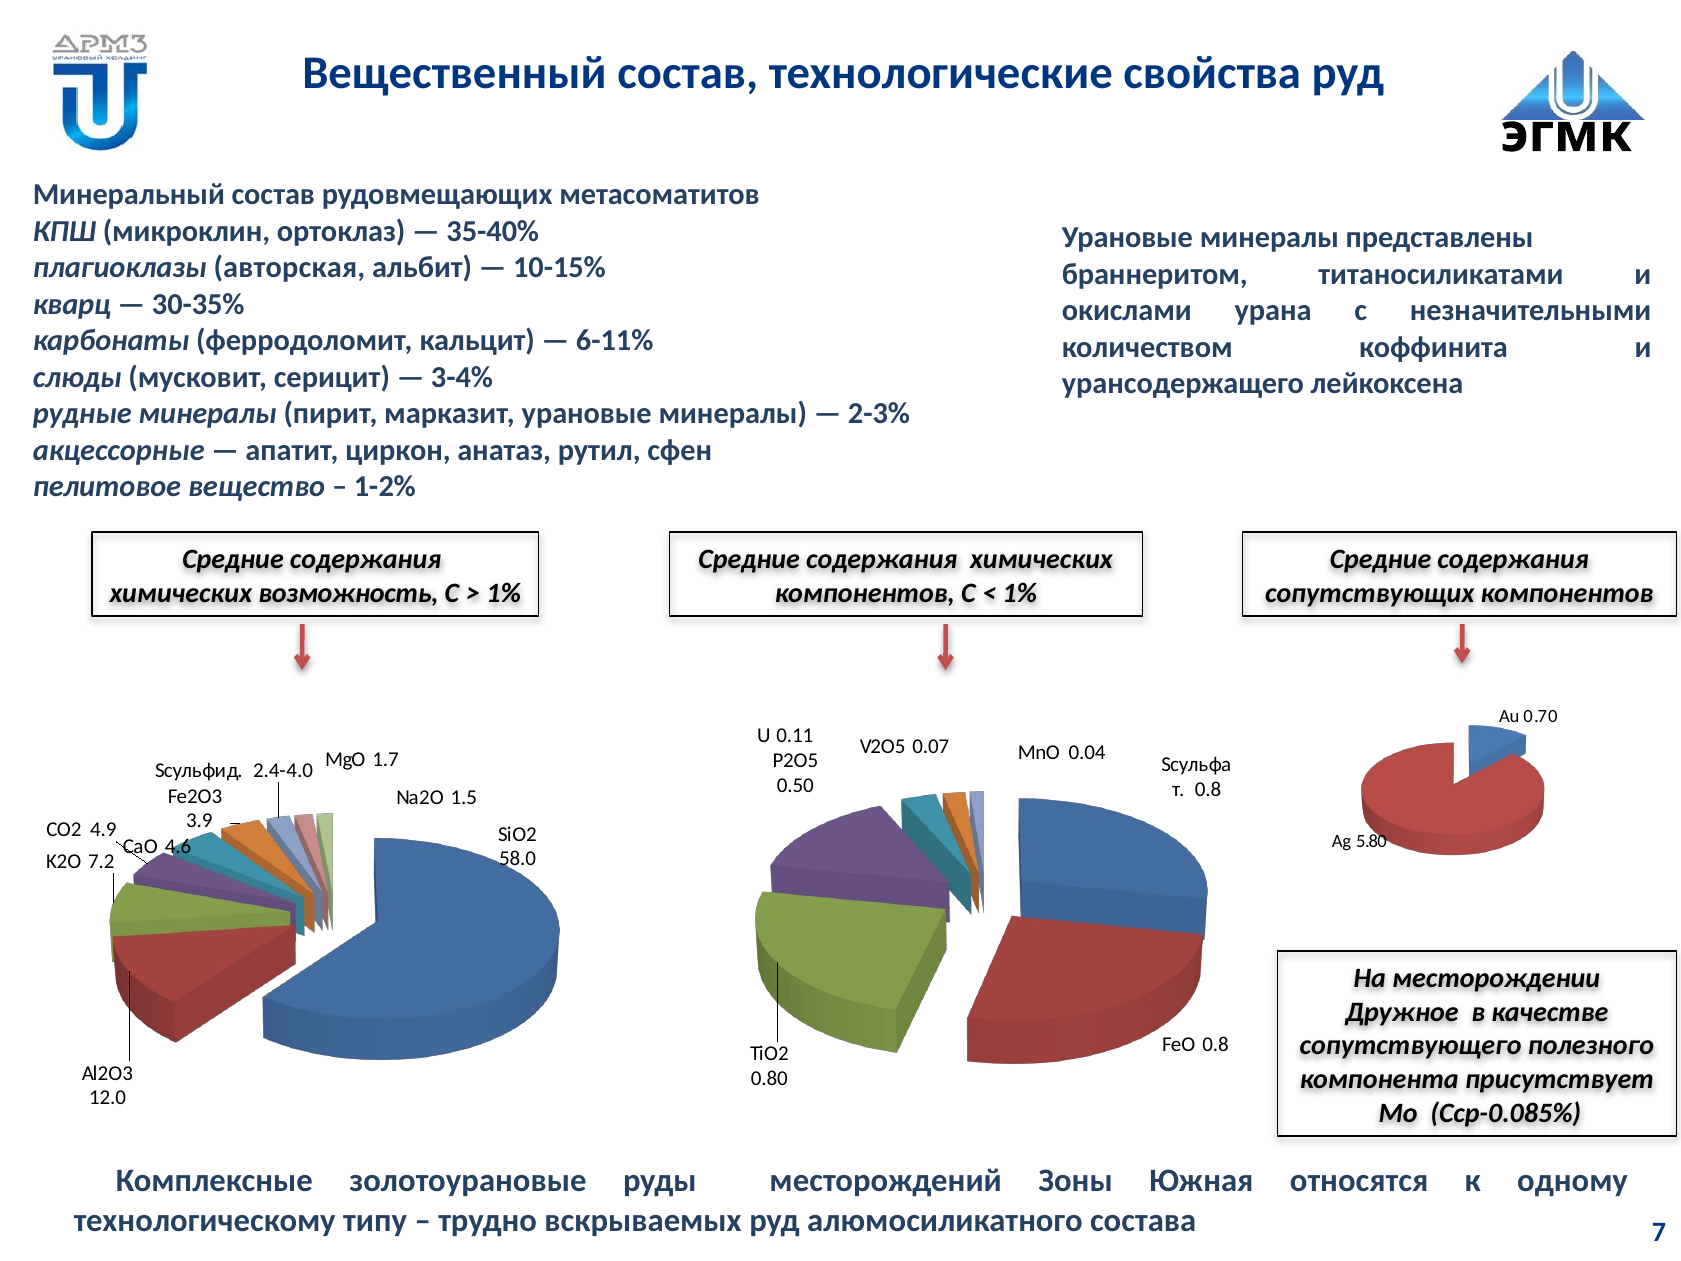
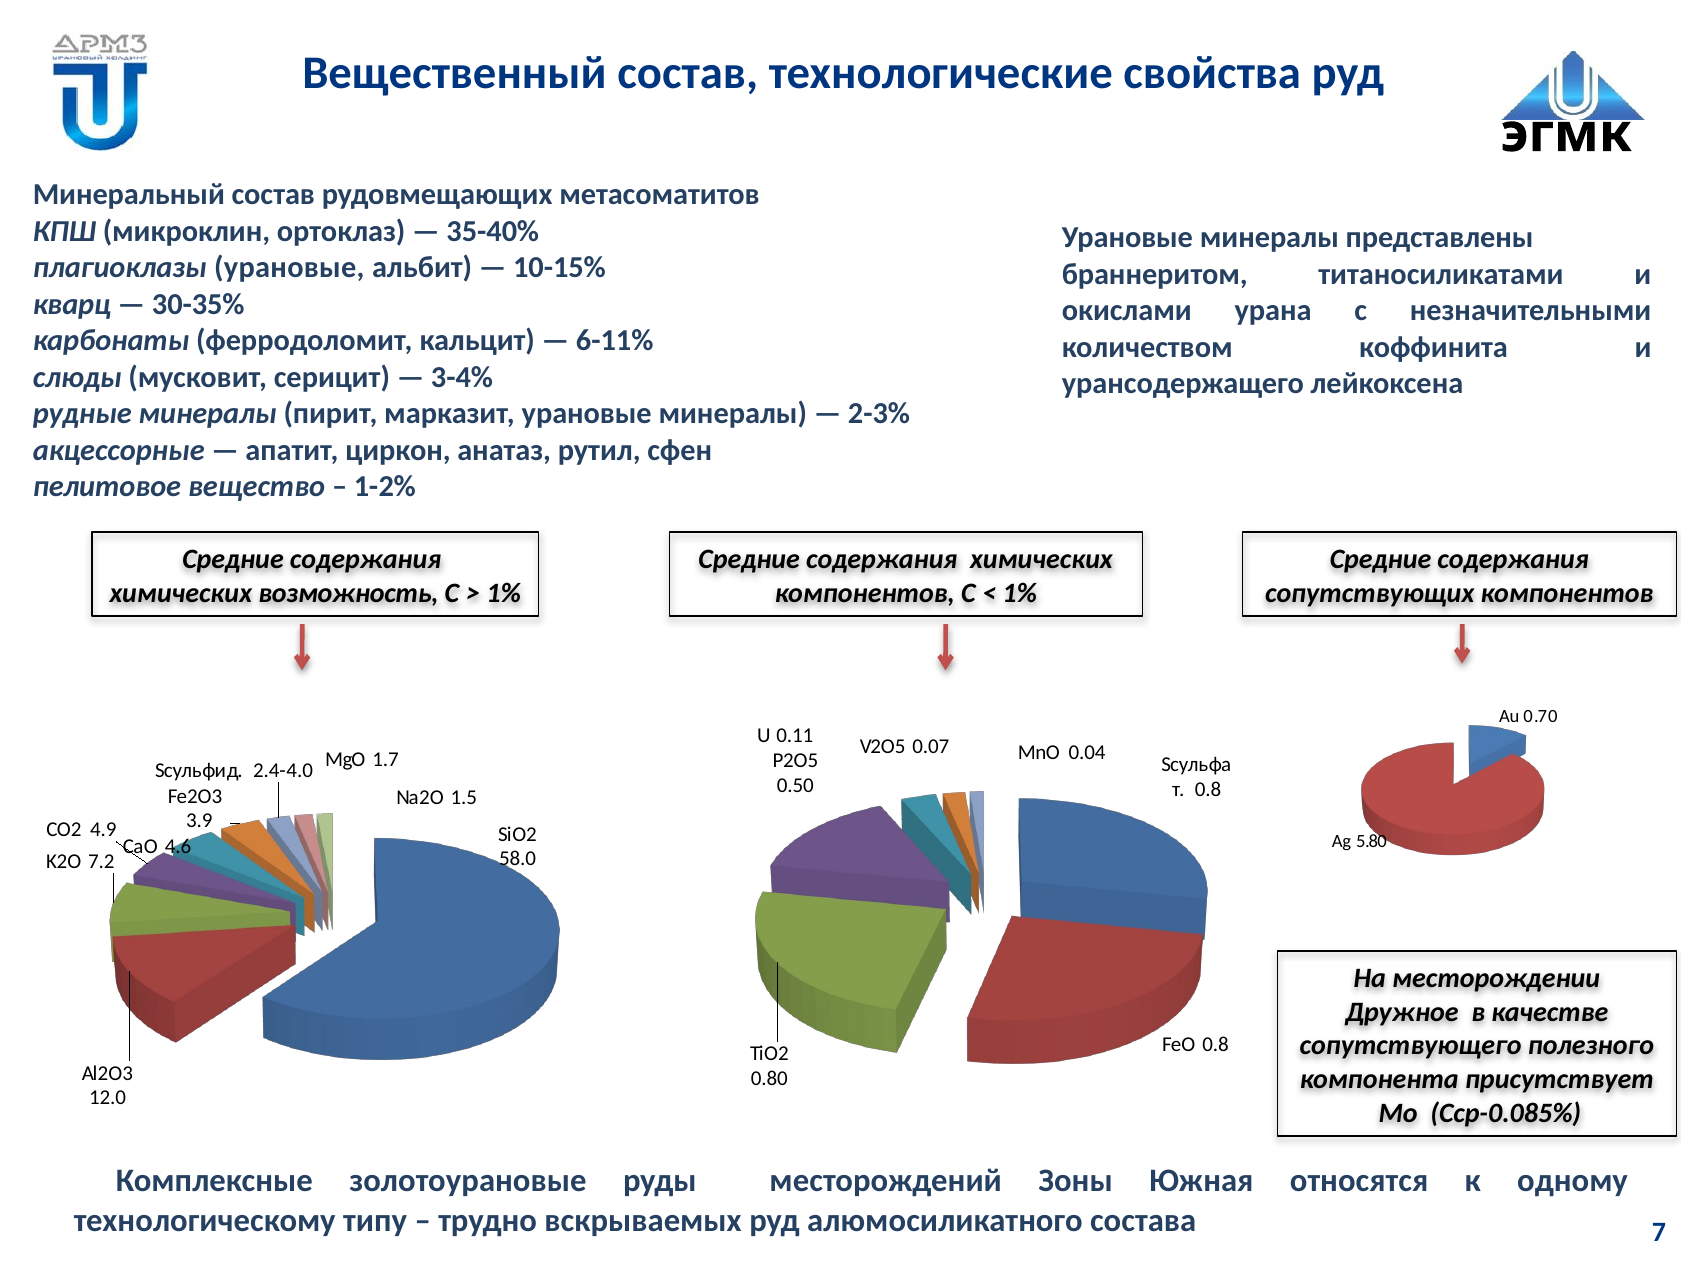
плагиоклазы авторская: авторская -> урановые
